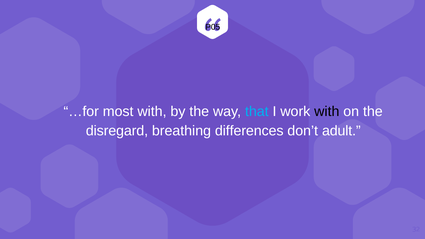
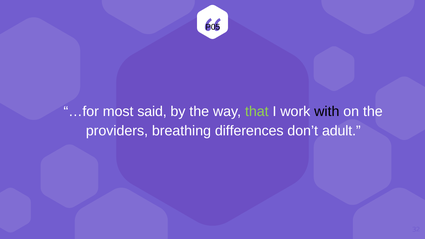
most with: with -> said
that colour: light blue -> light green
disregard: disregard -> providers
